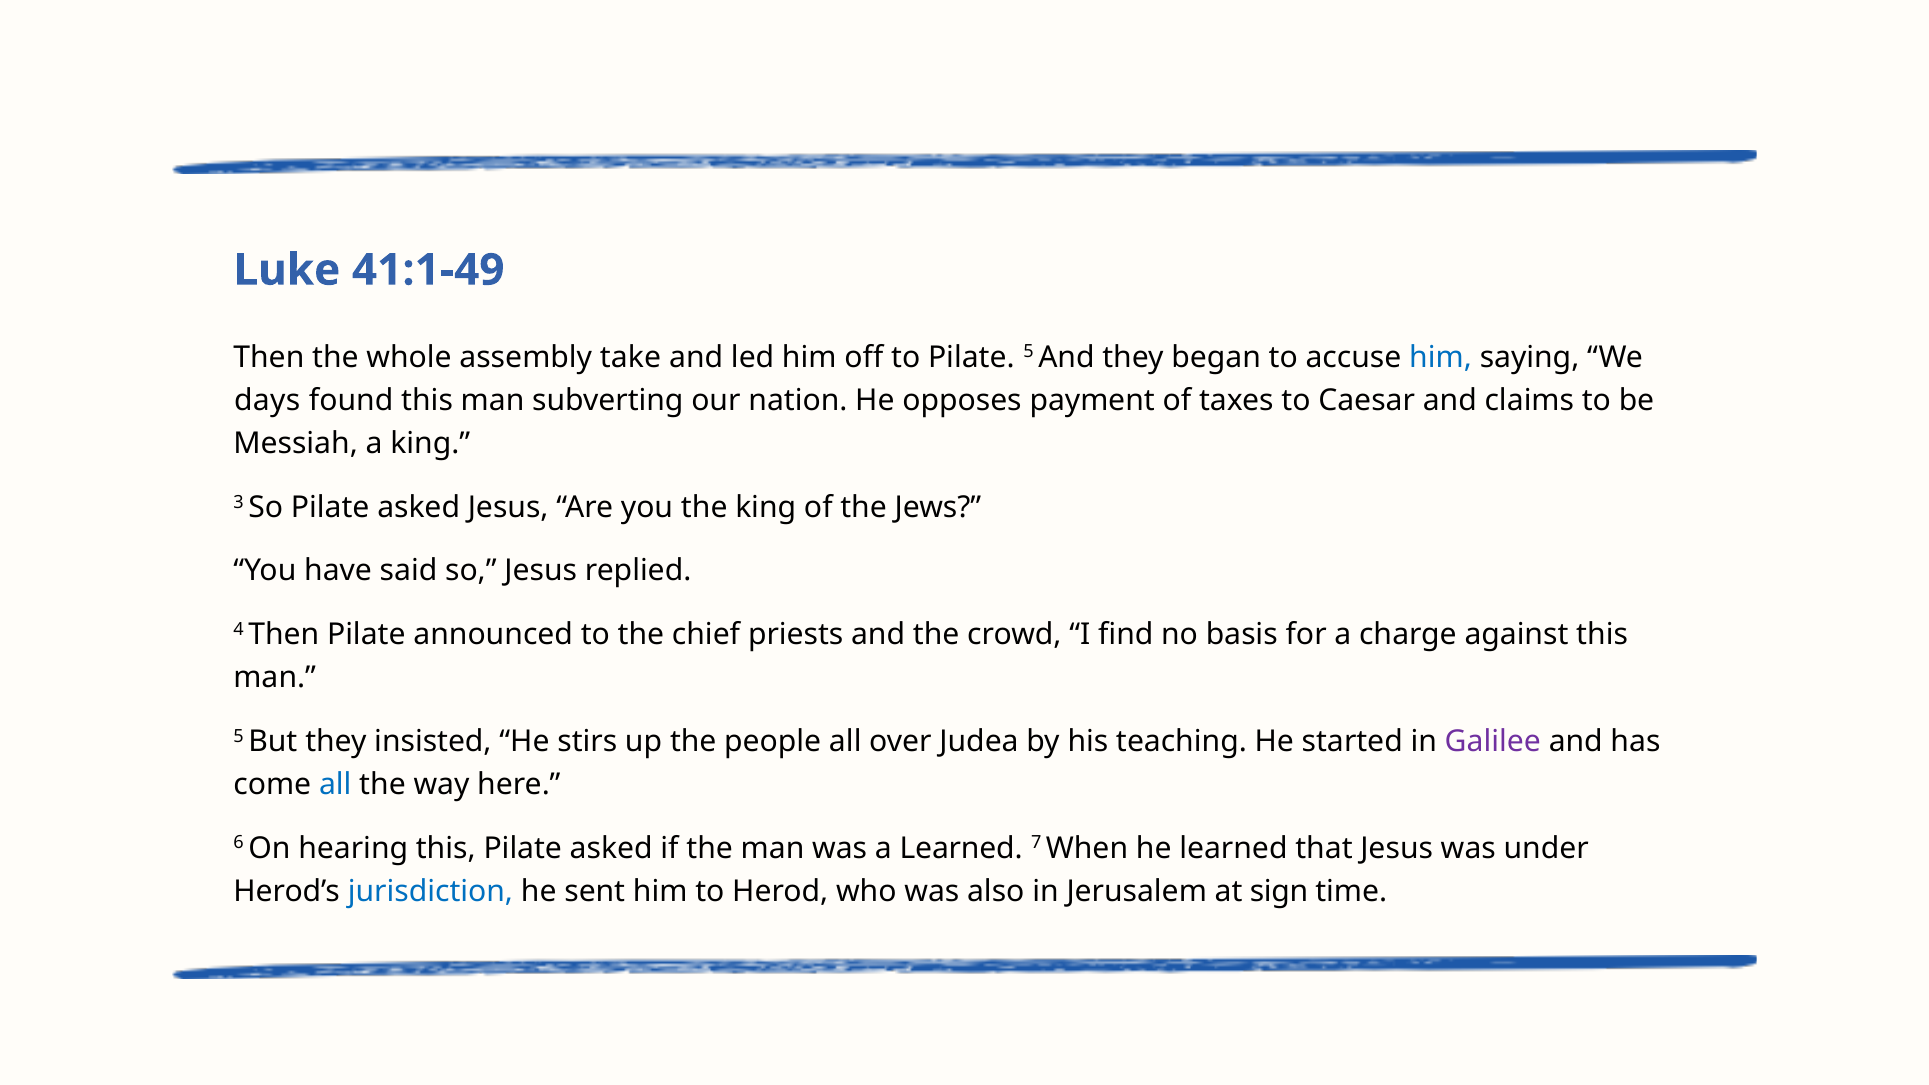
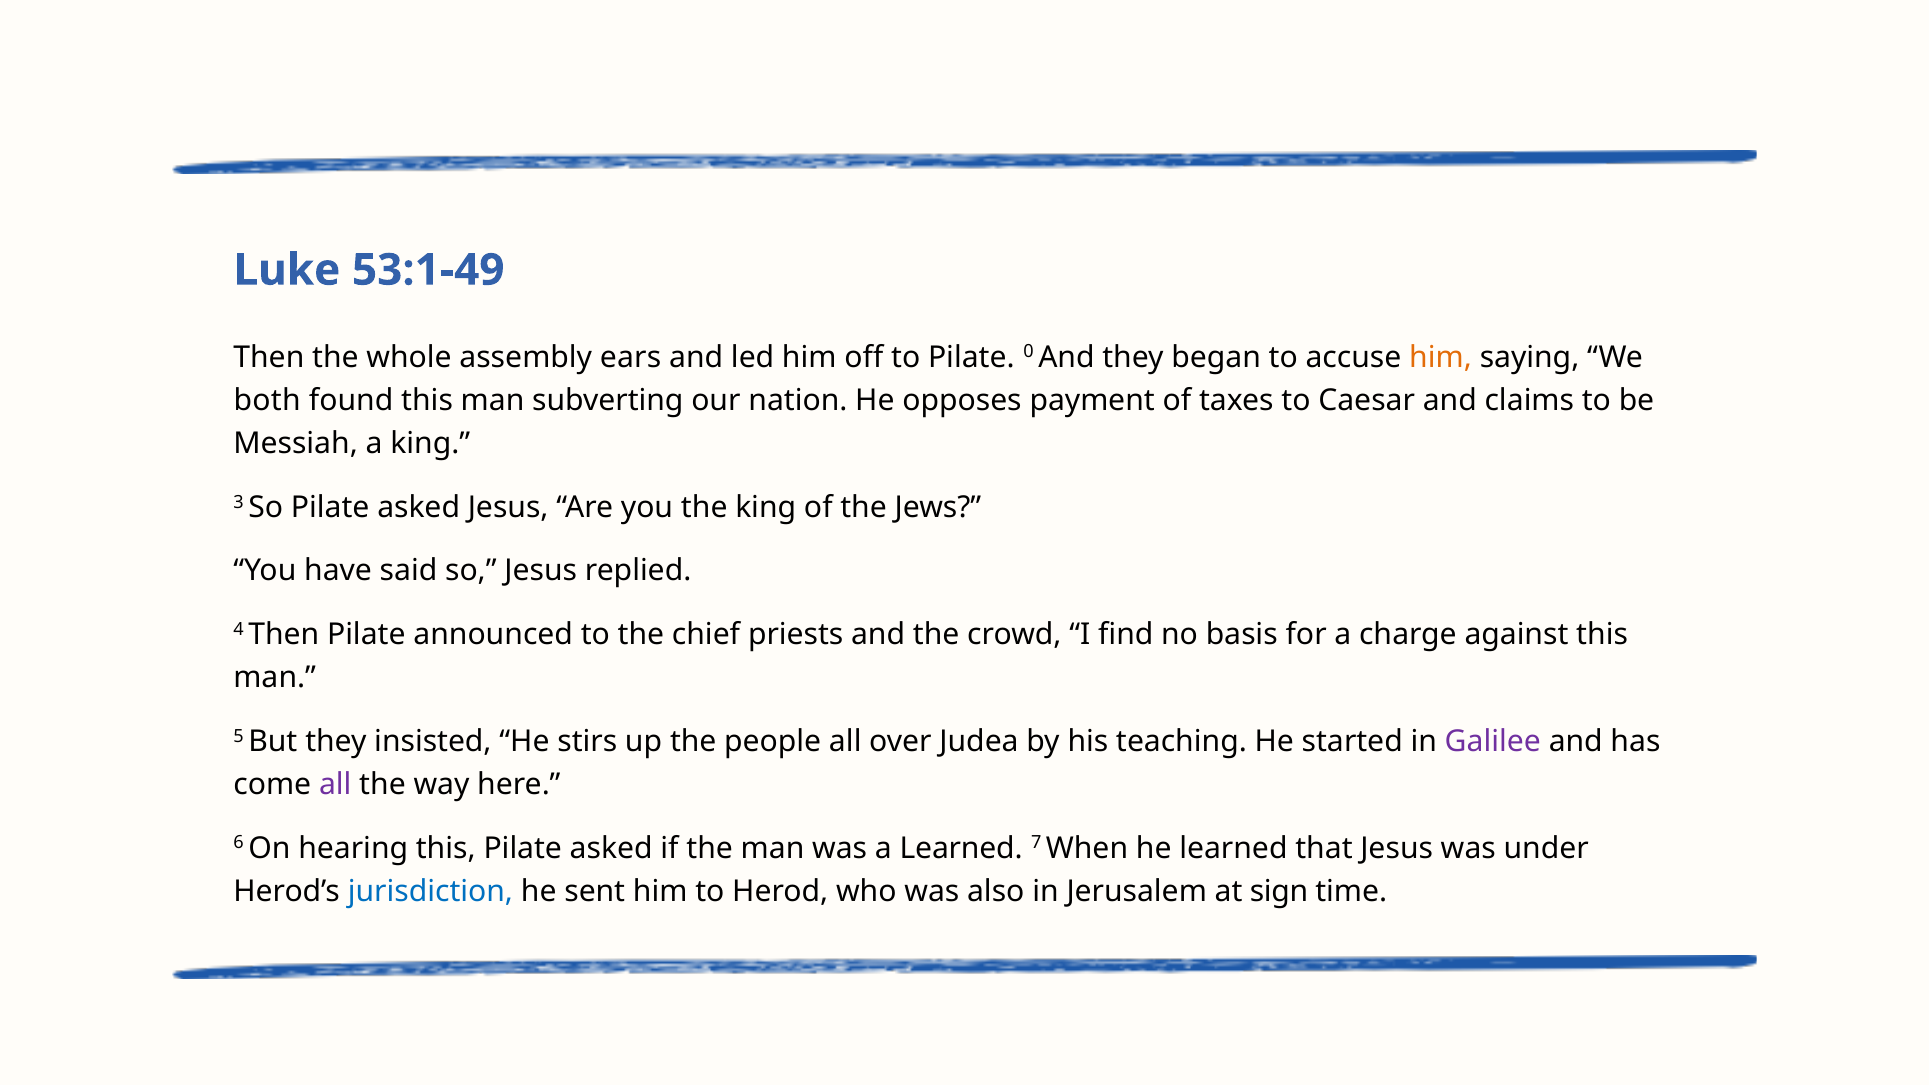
41:1-49: 41:1-49 -> 53:1-49
take: take -> ears
Pilate 5: 5 -> 0
him at (1441, 357) colour: blue -> orange
days: days -> both
all at (335, 785) colour: blue -> purple
